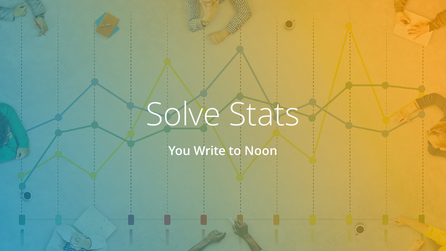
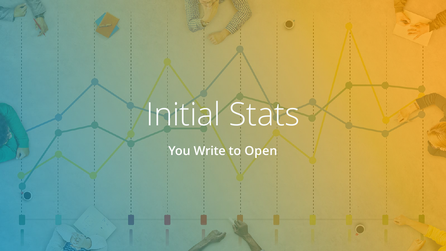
Solve: Solve -> Initial
Noon: Noon -> Open
